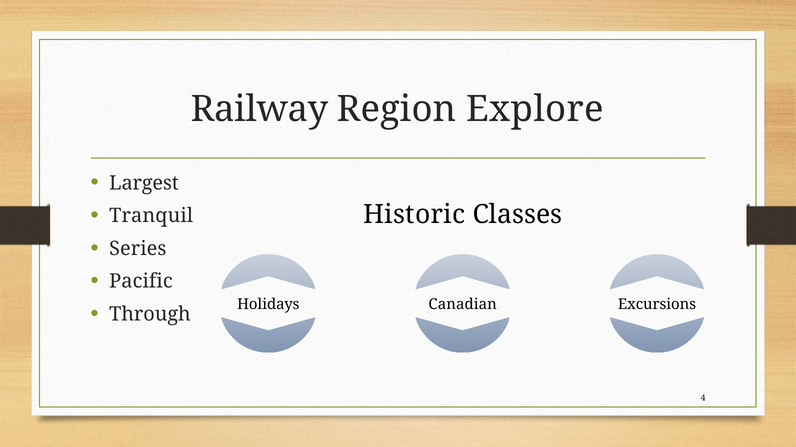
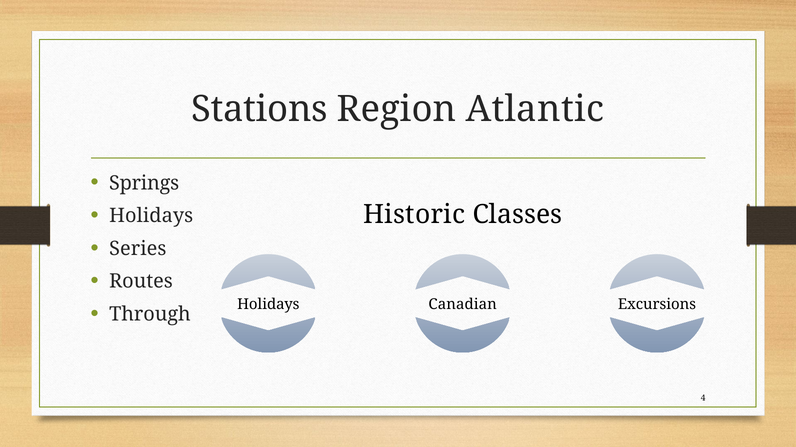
Railway: Railway -> Stations
Explore: Explore -> Atlantic
Largest: Largest -> Springs
Tranquil at (151, 216): Tranquil -> Holidays
Pacific: Pacific -> Routes
